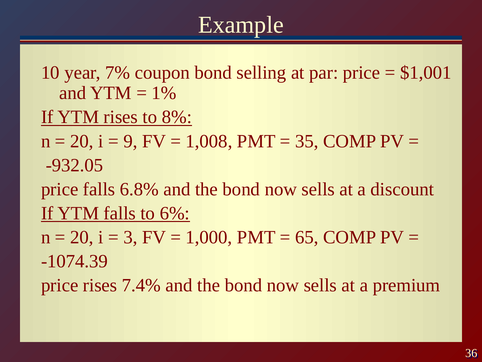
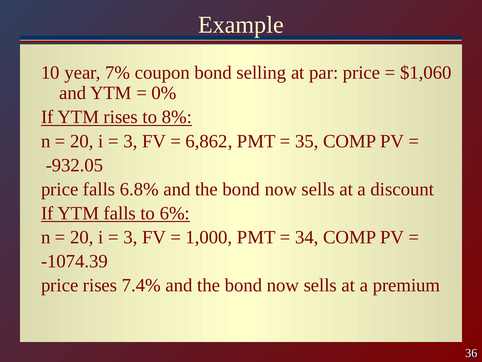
$1,001: $1,001 -> $1,060
1%: 1% -> 0%
9 at (130, 141): 9 -> 3
1,008: 1,008 -> 6,862
65: 65 -> 34
